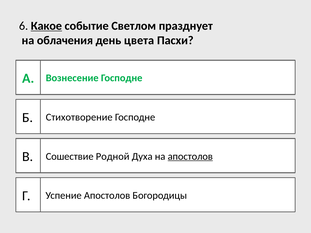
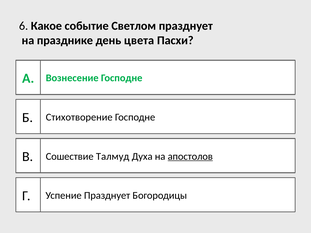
Какое underline: present -> none
облачения: облачения -> празднике
Родной: Родной -> Талмуд
Успение Апостолов: Апостолов -> Празднует
